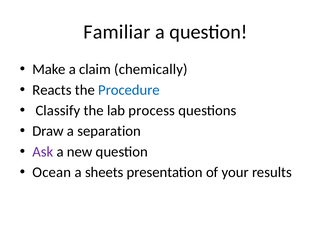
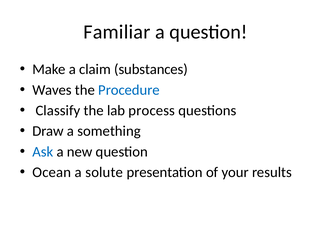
chemically: chemically -> substances
Reacts: Reacts -> Waves
separation: separation -> something
Ask colour: purple -> blue
sheets: sheets -> solute
